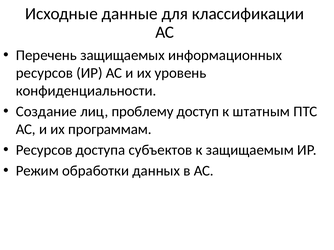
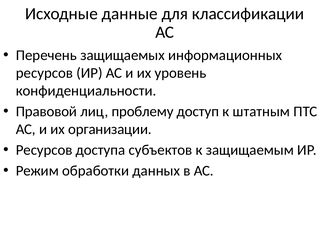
Создание: Создание -> Правовой
программам: программам -> организации
